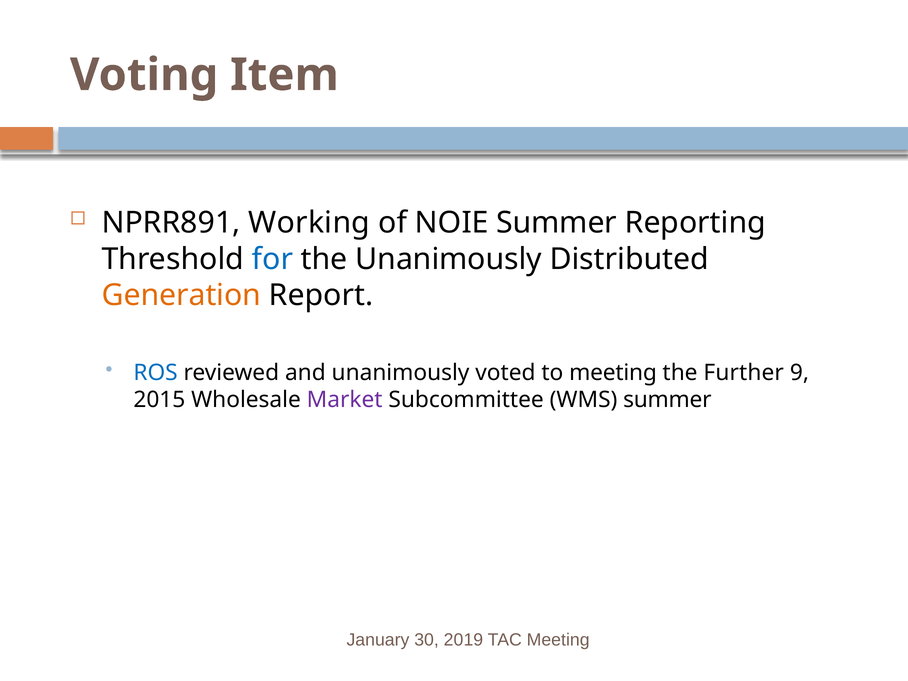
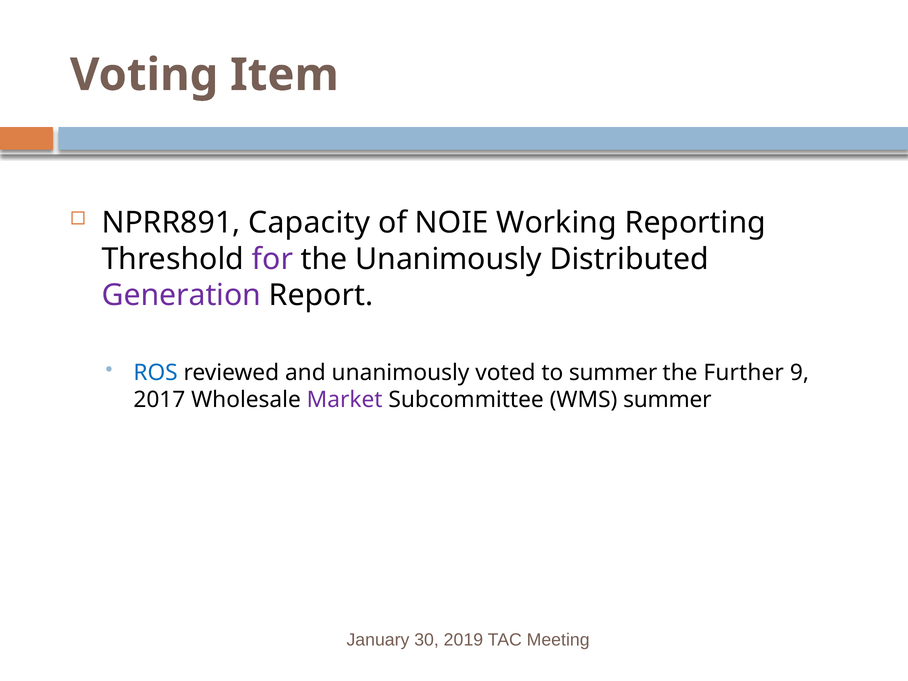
Working: Working -> Capacity
NOIE Summer: Summer -> Working
for colour: blue -> purple
Generation colour: orange -> purple
to meeting: meeting -> summer
2015: 2015 -> 2017
